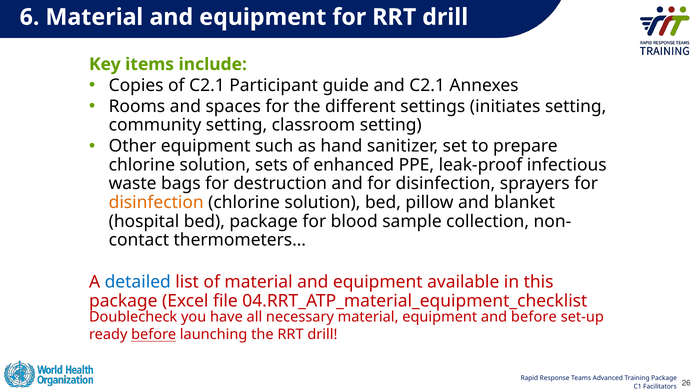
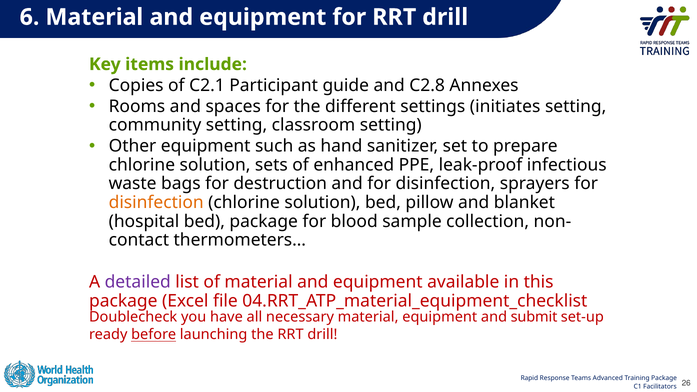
and C2.1: C2.1 -> C2.8
detailed colour: blue -> purple
and before: before -> submit
